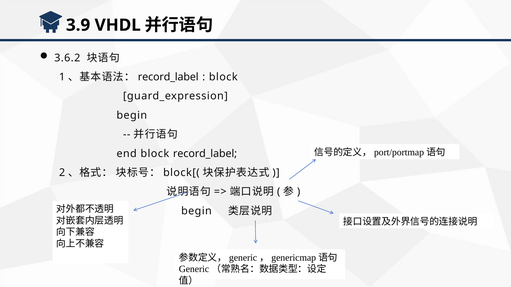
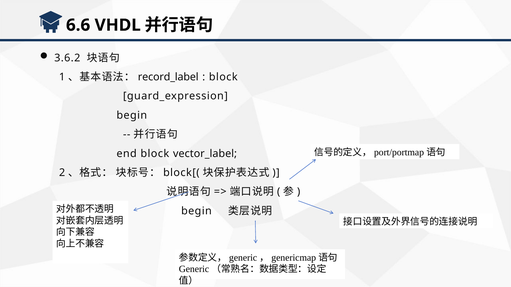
3.9: 3.9 -> 6.6
block record_label: record_label -> vector_label
